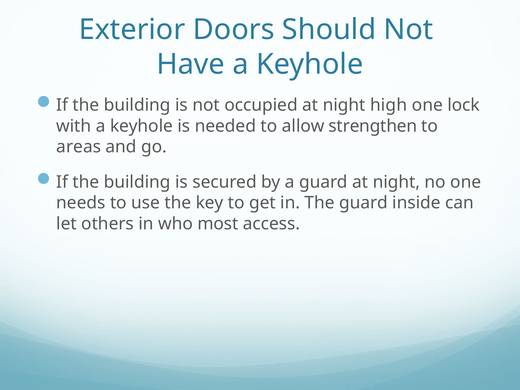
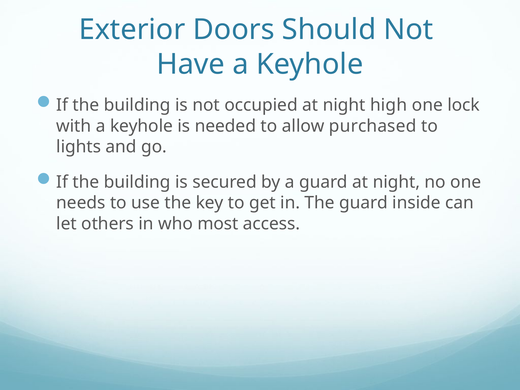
strengthen: strengthen -> purchased
areas: areas -> lights
